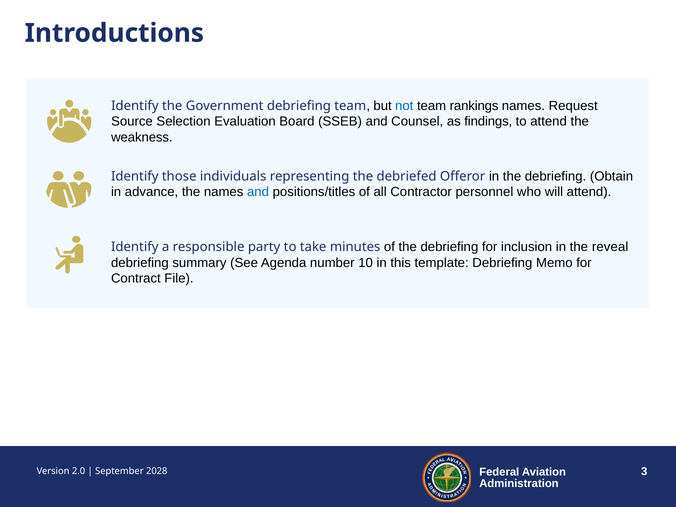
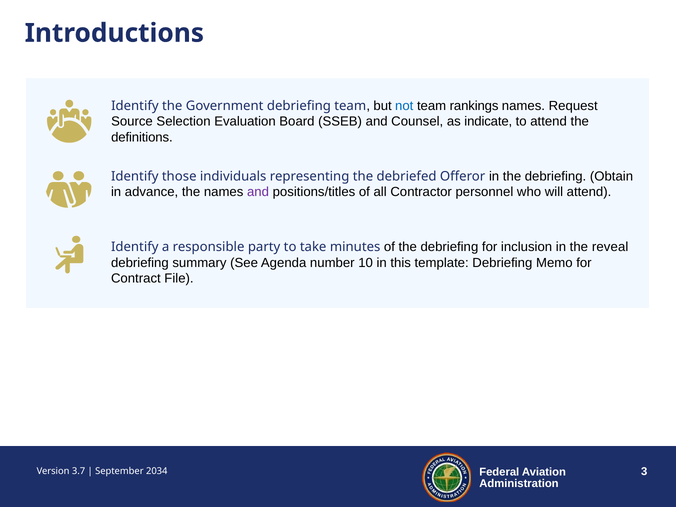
findings: findings -> indicate
weakness: weakness -> definitions
and at (258, 192) colour: blue -> purple
2.0: 2.0 -> 3.7
2028: 2028 -> 2034
